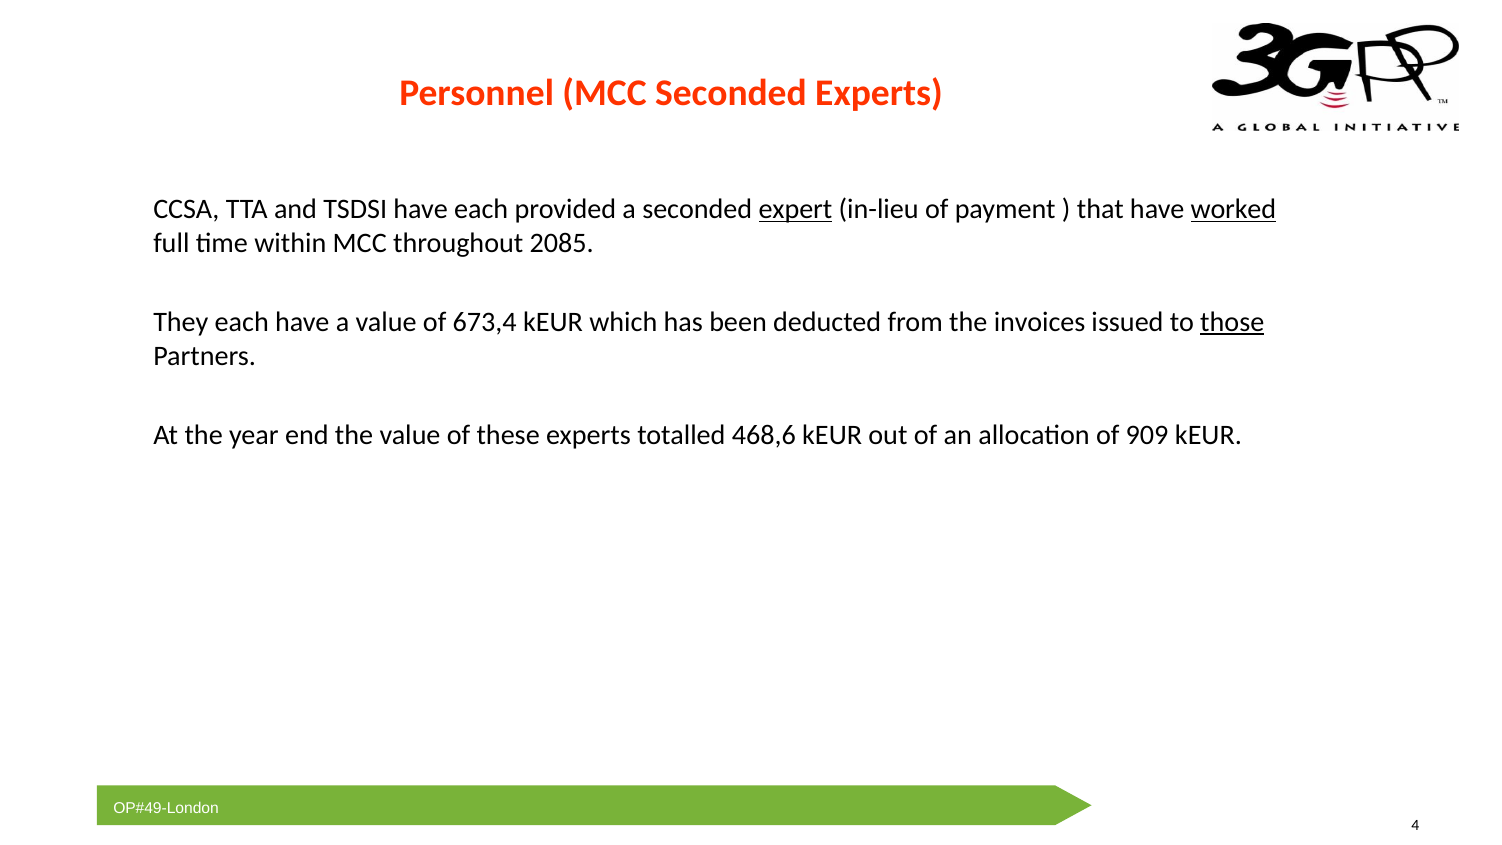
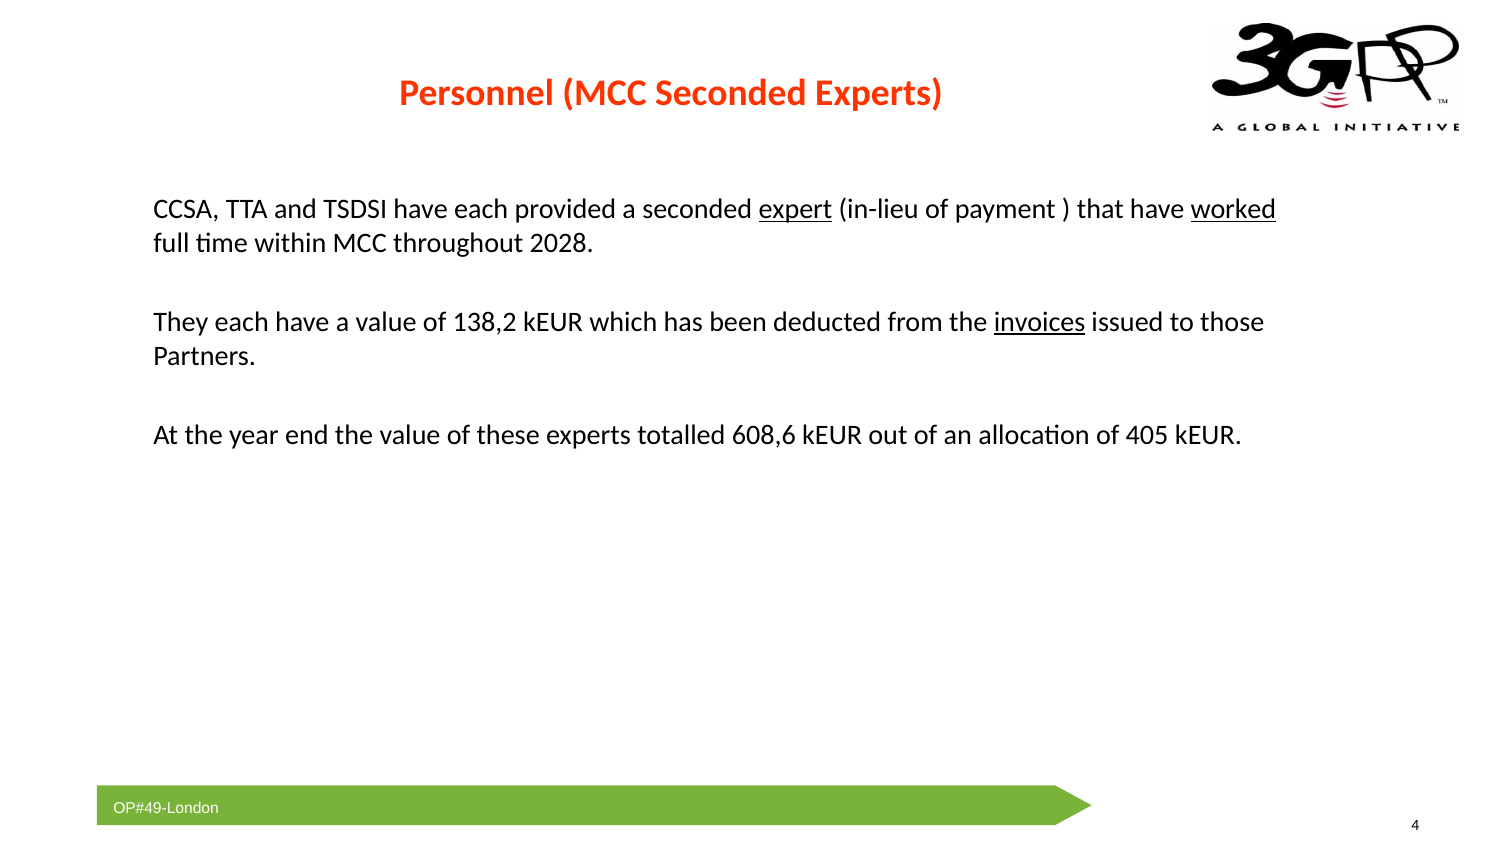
2085: 2085 -> 2028
673,4: 673,4 -> 138,2
invoices underline: none -> present
those underline: present -> none
468,6: 468,6 -> 608,6
909: 909 -> 405
